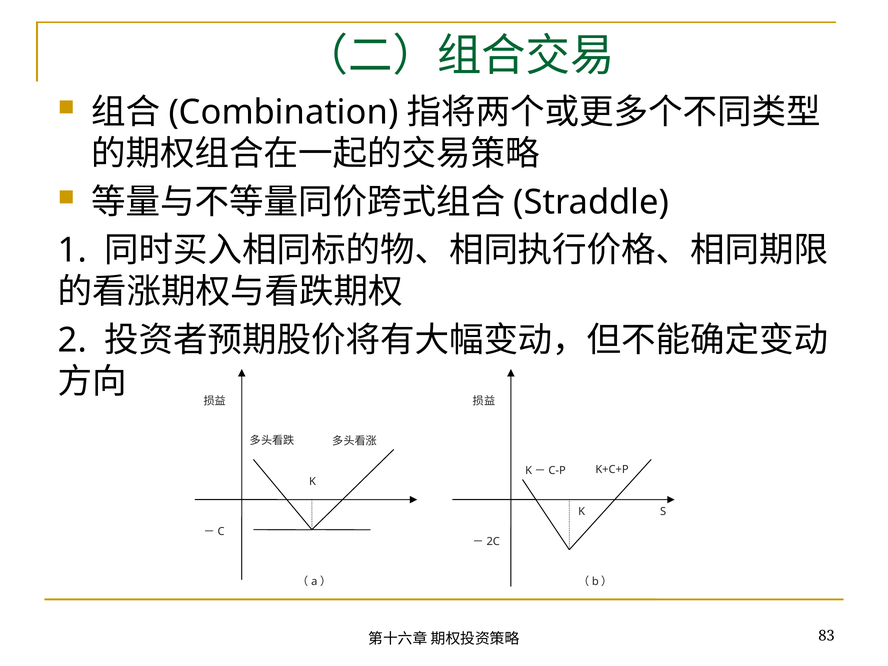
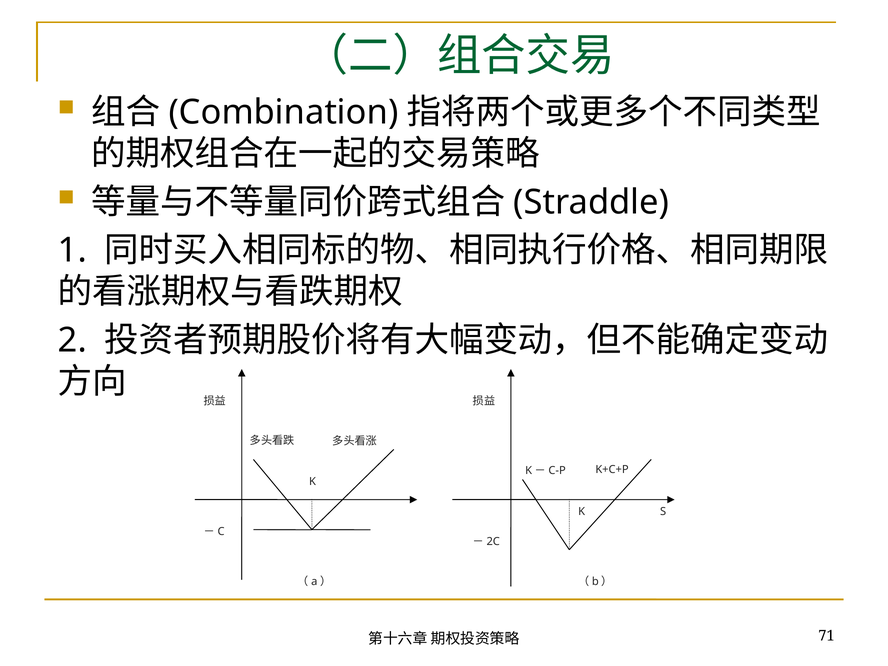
83: 83 -> 71
